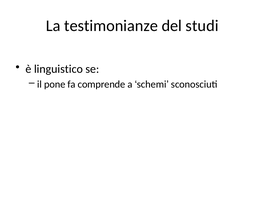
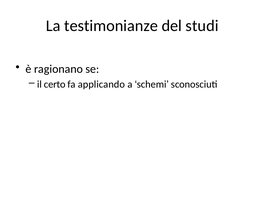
linguistico: linguistico -> ragionano
pone: pone -> certo
comprende: comprende -> applicando
